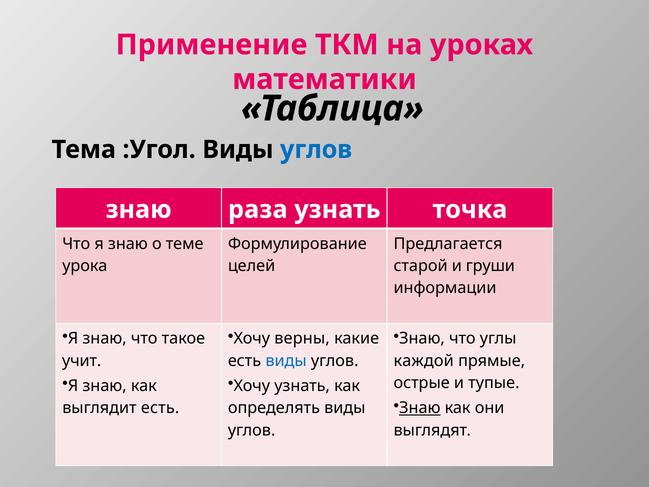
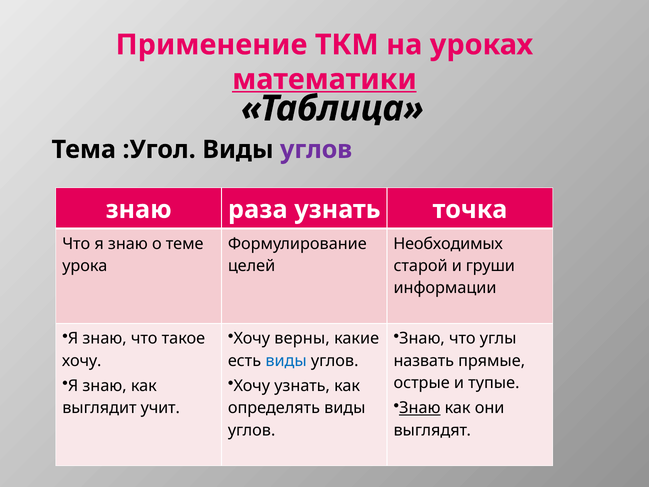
математики underline: none -> present
углов at (316, 149) colour: blue -> purple
Предлагается: Предлагается -> Необходимых
учит at (82, 360): учит -> хочу
каждой: каждой -> назвать
выглядит есть: есть -> учит
